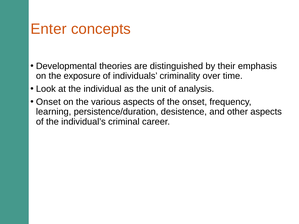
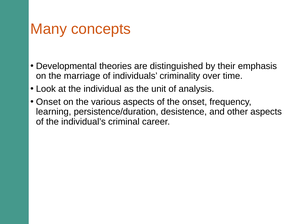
Enter: Enter -> Many
exposure: exposure -> marriage
